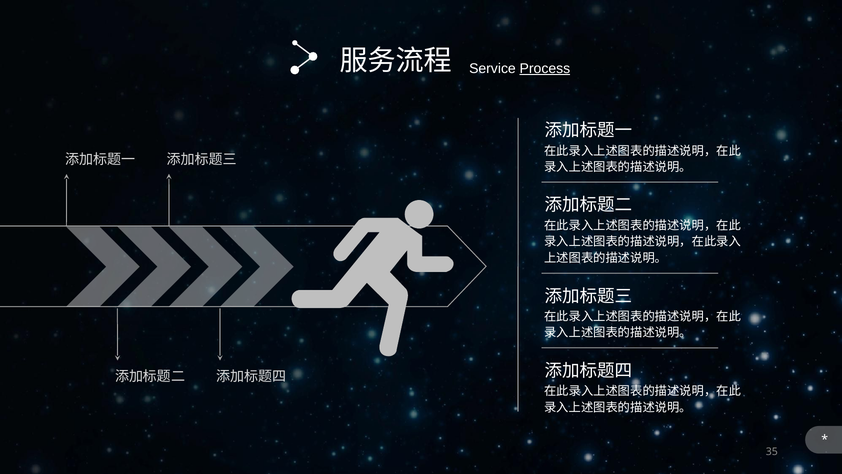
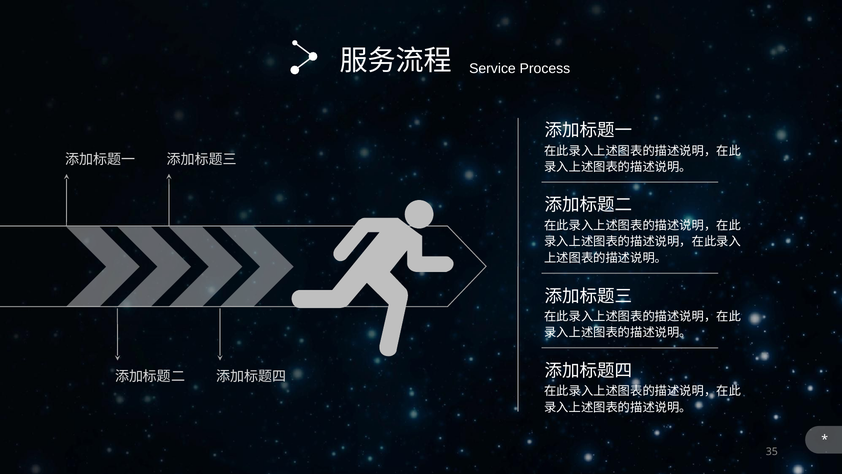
Process underline: present -> none
